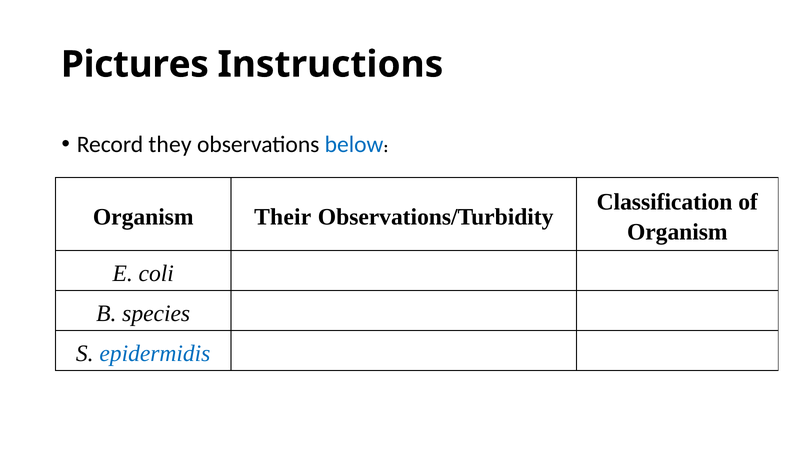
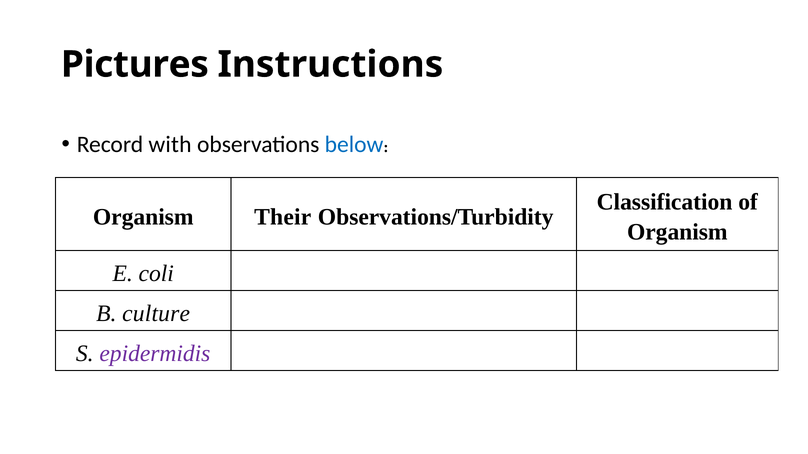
they: they -> with
species: species -> culture
epidermidis colour: blue -> purple
